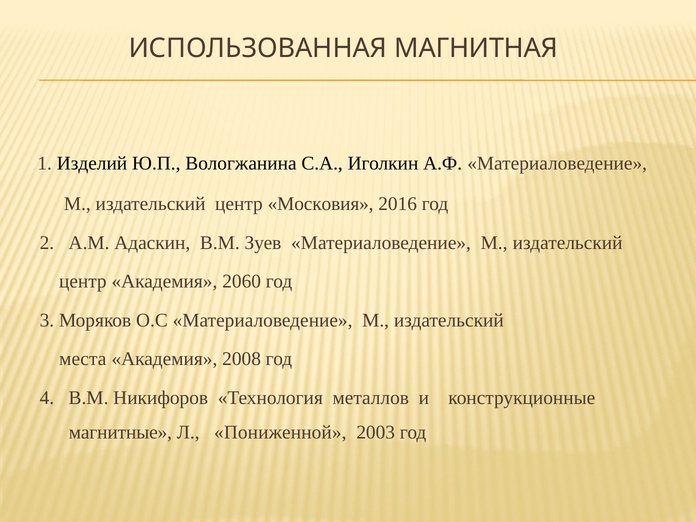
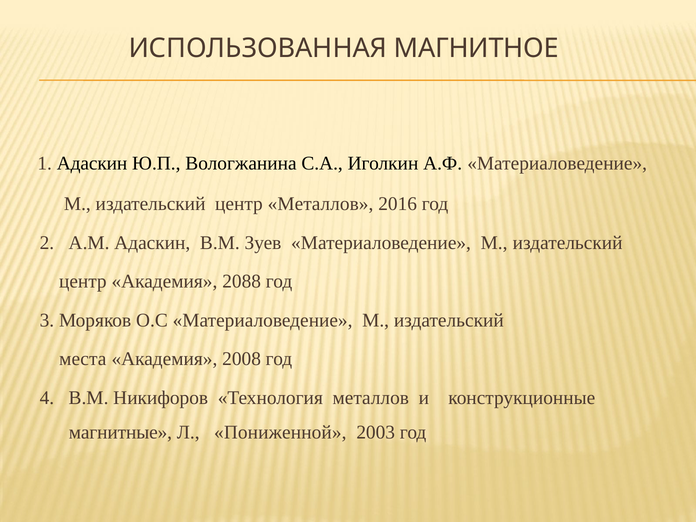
МАГНИТНАЯ: МАГНИТНАЯ -> МАГНИТНОЕ
1 Изделий: Изделий -> Адаскин
центр Московия: Московия -> Металлов
2060: 2060 -> 2088
